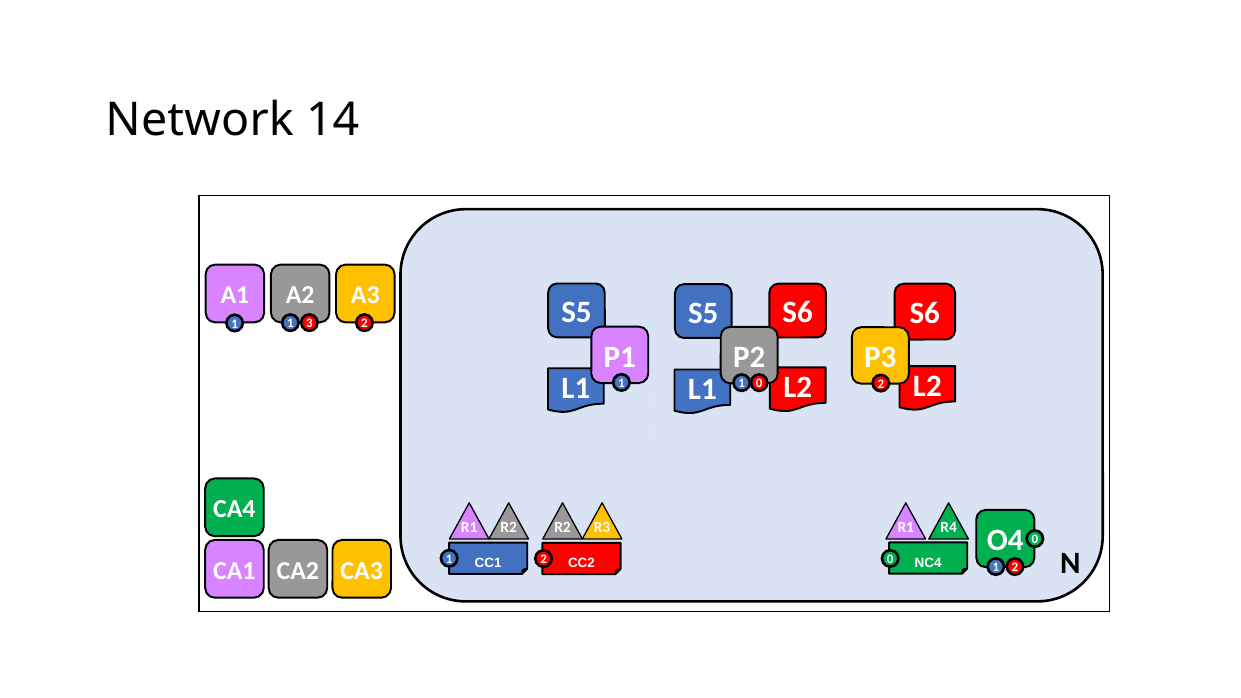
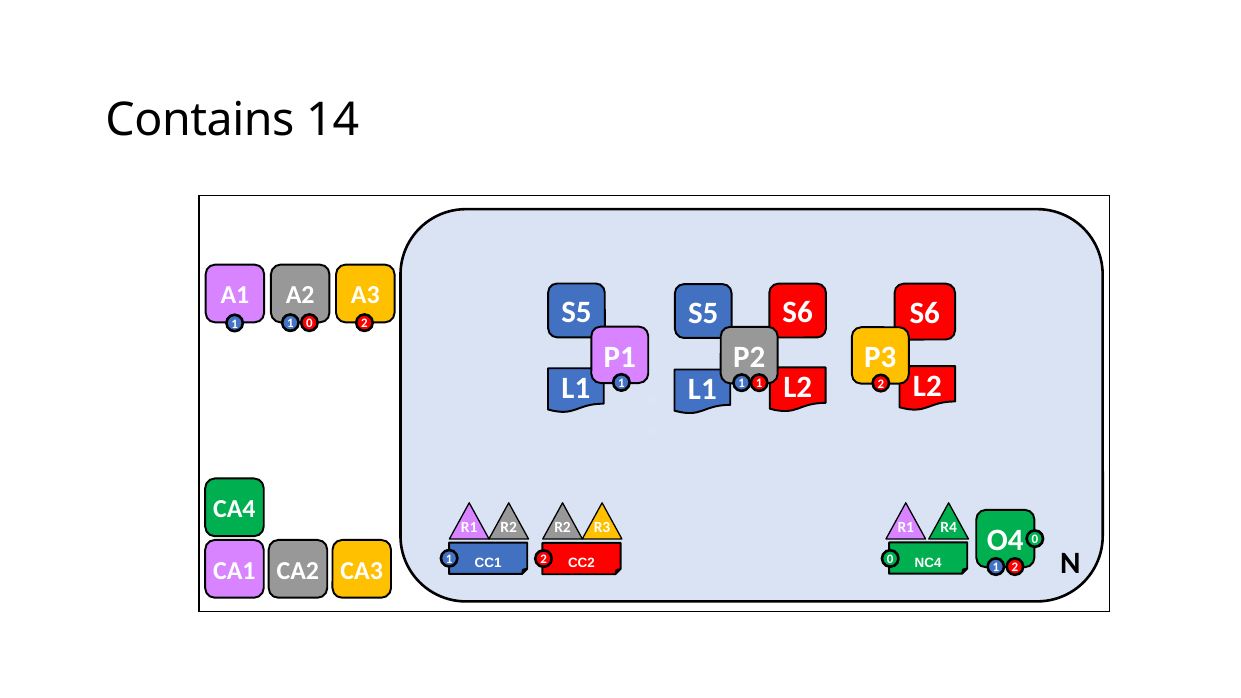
Network: Network -> Contains
3 at (309, 324): 3 -> 0
0 at (759, 384): 0 -> 1
